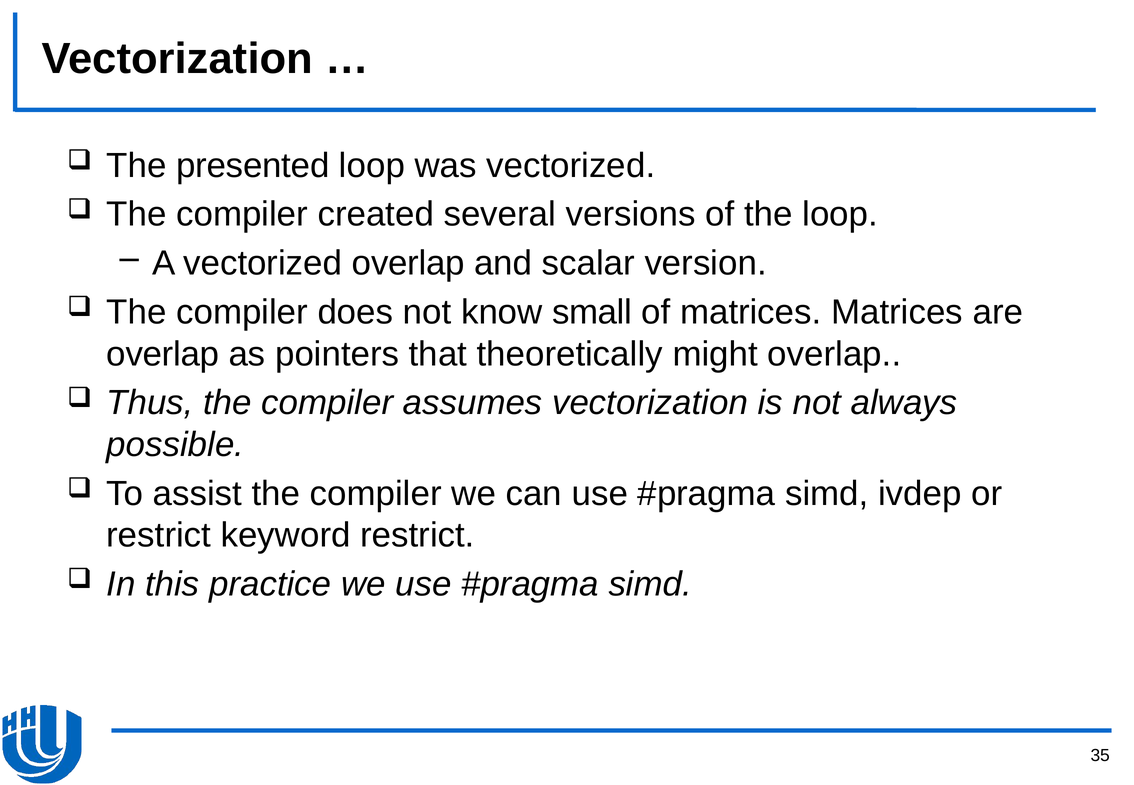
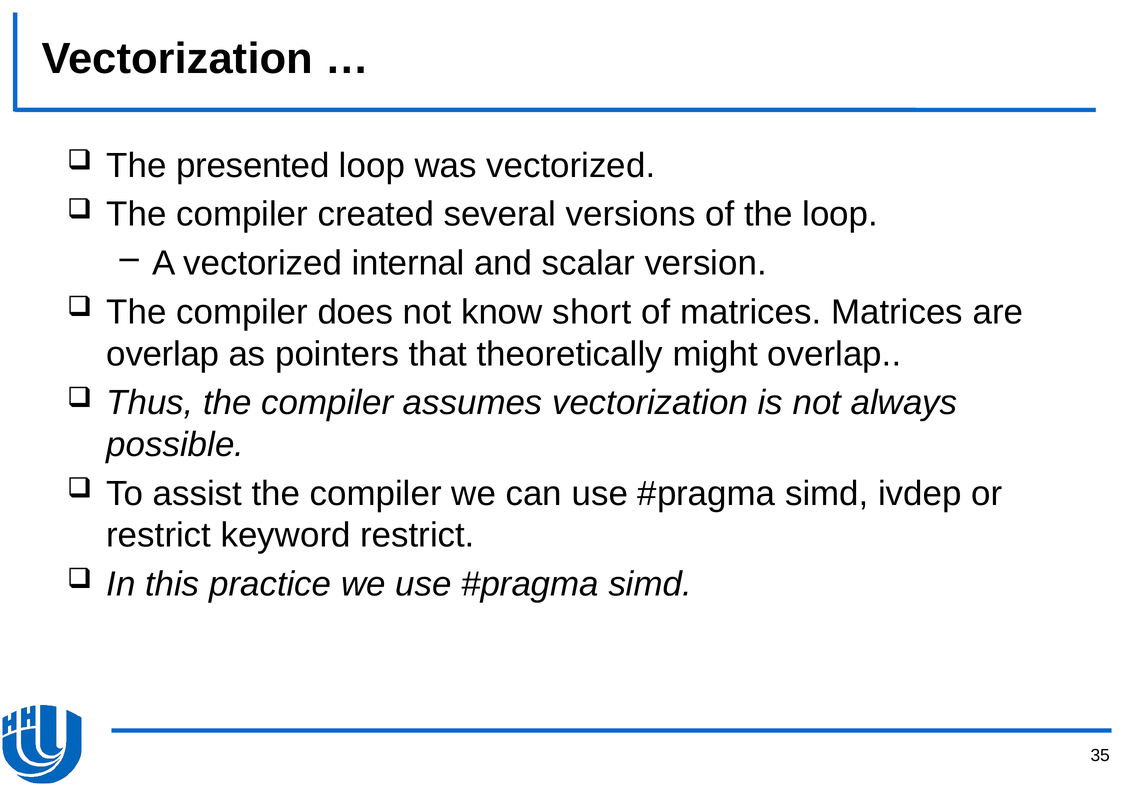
vectorized overlap: overlap -> internal
small: small -> short
